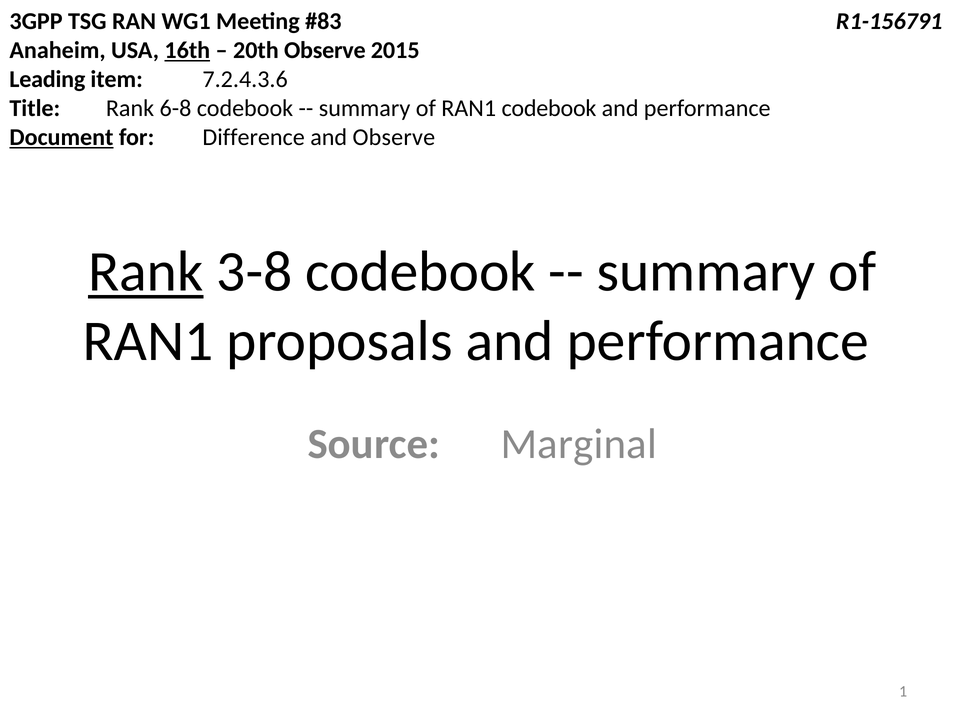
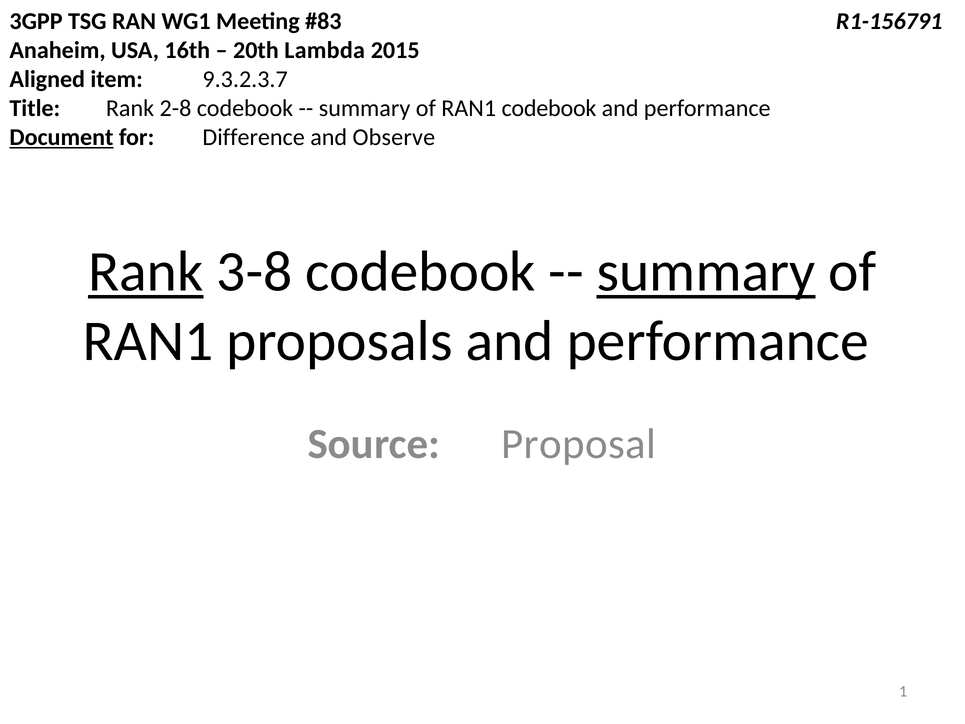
16th underline: present -> none
20th Observe: Observe -> Lambda
Leading: Leading -> Aligned
7.2.4.3.6: 7.2.4.3.6 -> 9.3.2.3.7
6-8: 6-8 -> 2-8
summary at (706, 272) underline: none -> present
Marginal: Marginal -> Proposal
